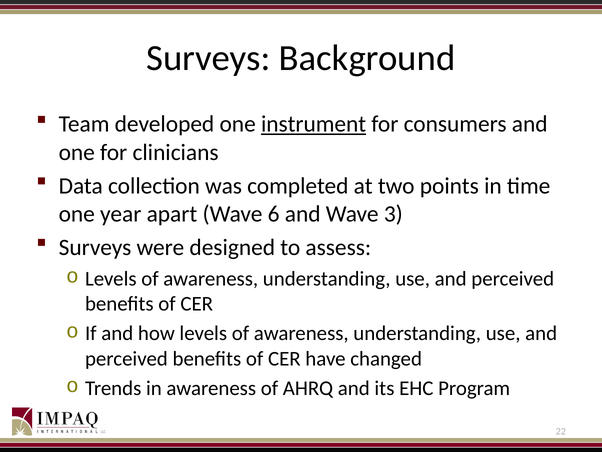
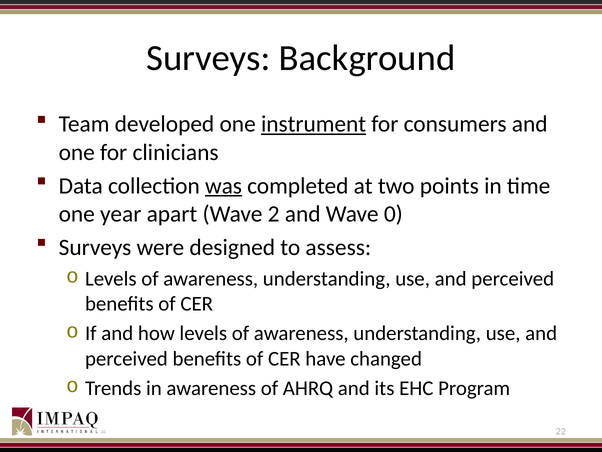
was underline: none -> present
6: 6 -> 2
3: 3 -> 0
